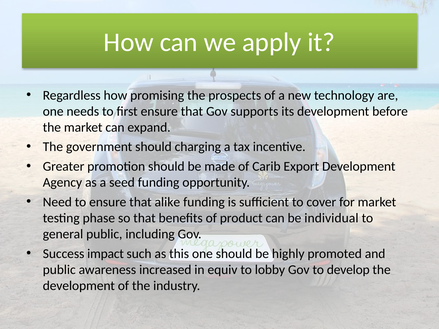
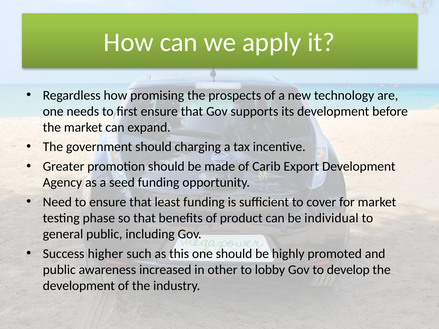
alike: alike -> least
impact: impact -> higher
equiv: equiv -> other
